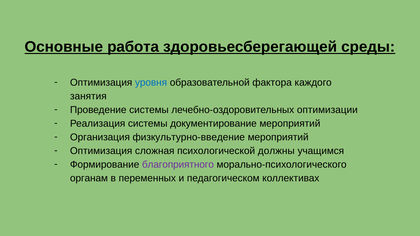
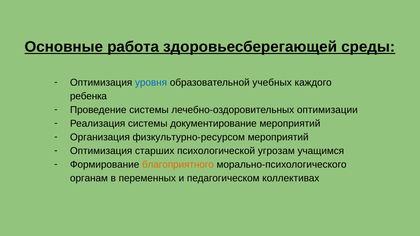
фактора: фактора -> учебных
занятия: занятия -> ребенка
физкультурно-введение: физкультурно-введение -> физкультурно-ресурсом
сложная: сложная -> старших
должны: должны -> угрозам
благоприятного colour: purple -> orange
